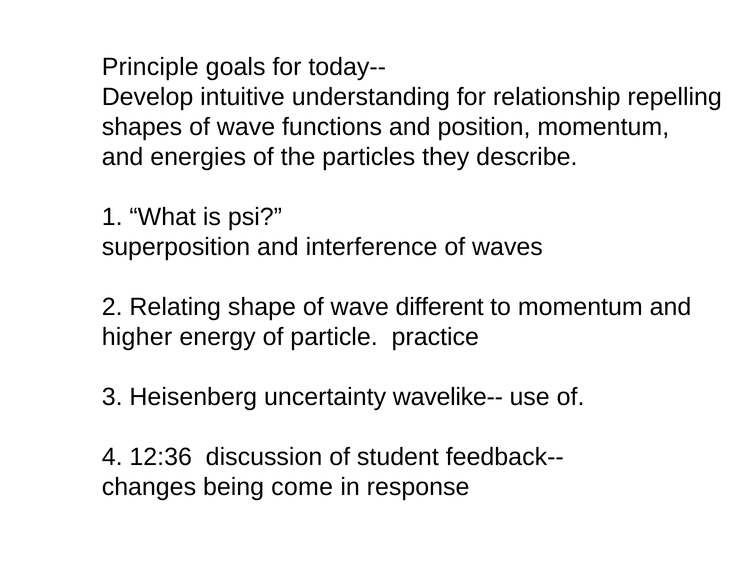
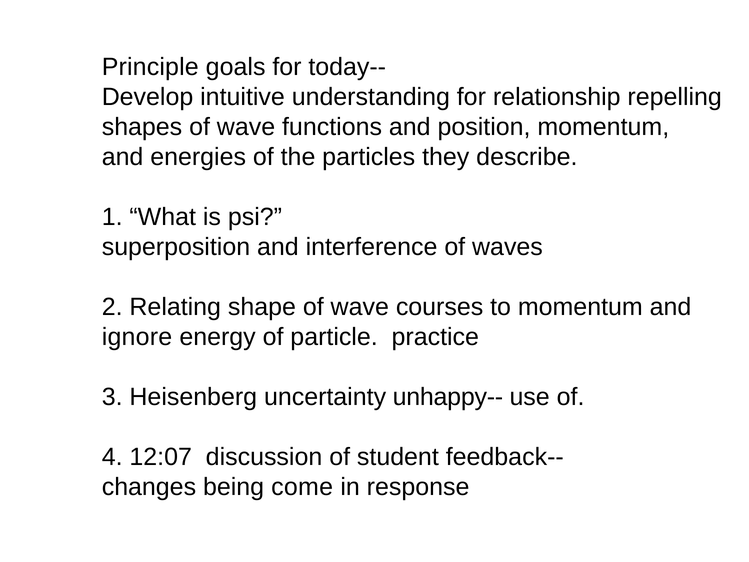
different: different -> courses
higher: higher -> ignore
wavelike--: wavelike-- -> unhappy--
12:36: 12:36 -> 12:07
